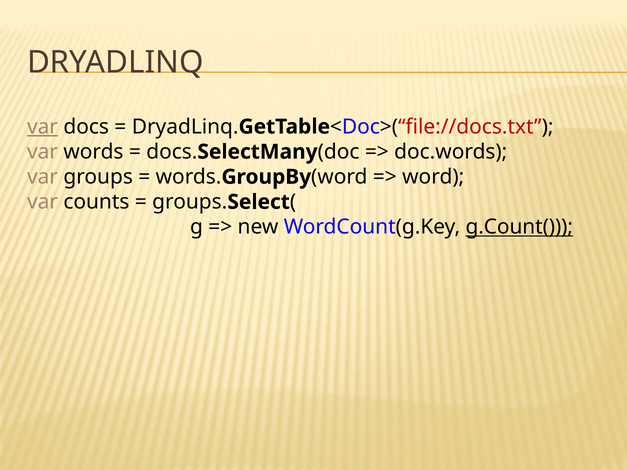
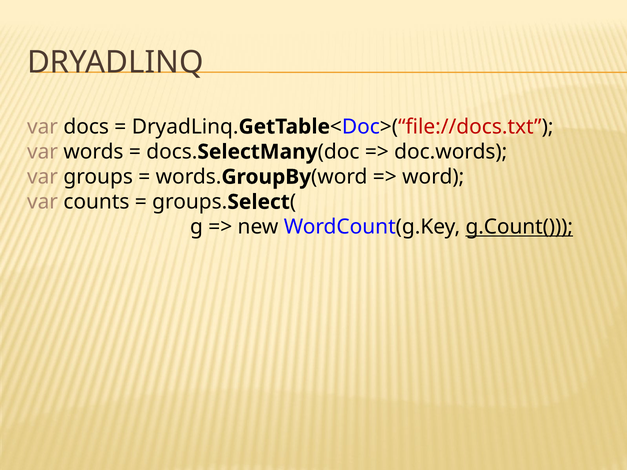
var at (43, 127) underline: present -> none
